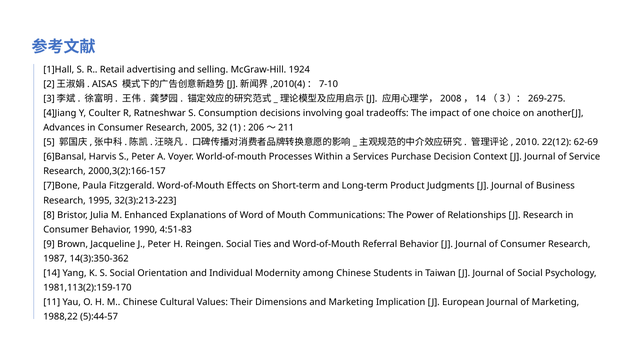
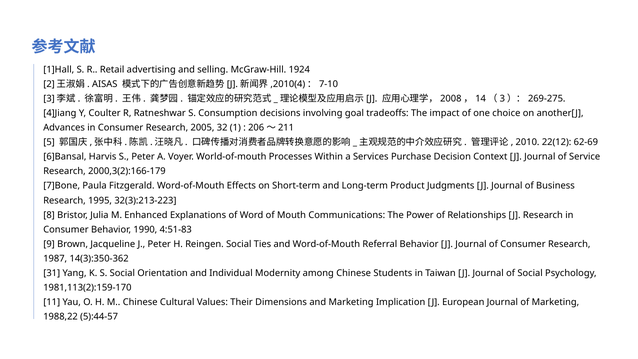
2000,3(2):166-157: 2000,3(2):166-157 -> 2000,3(2):166-179
14: 14 -> 31
